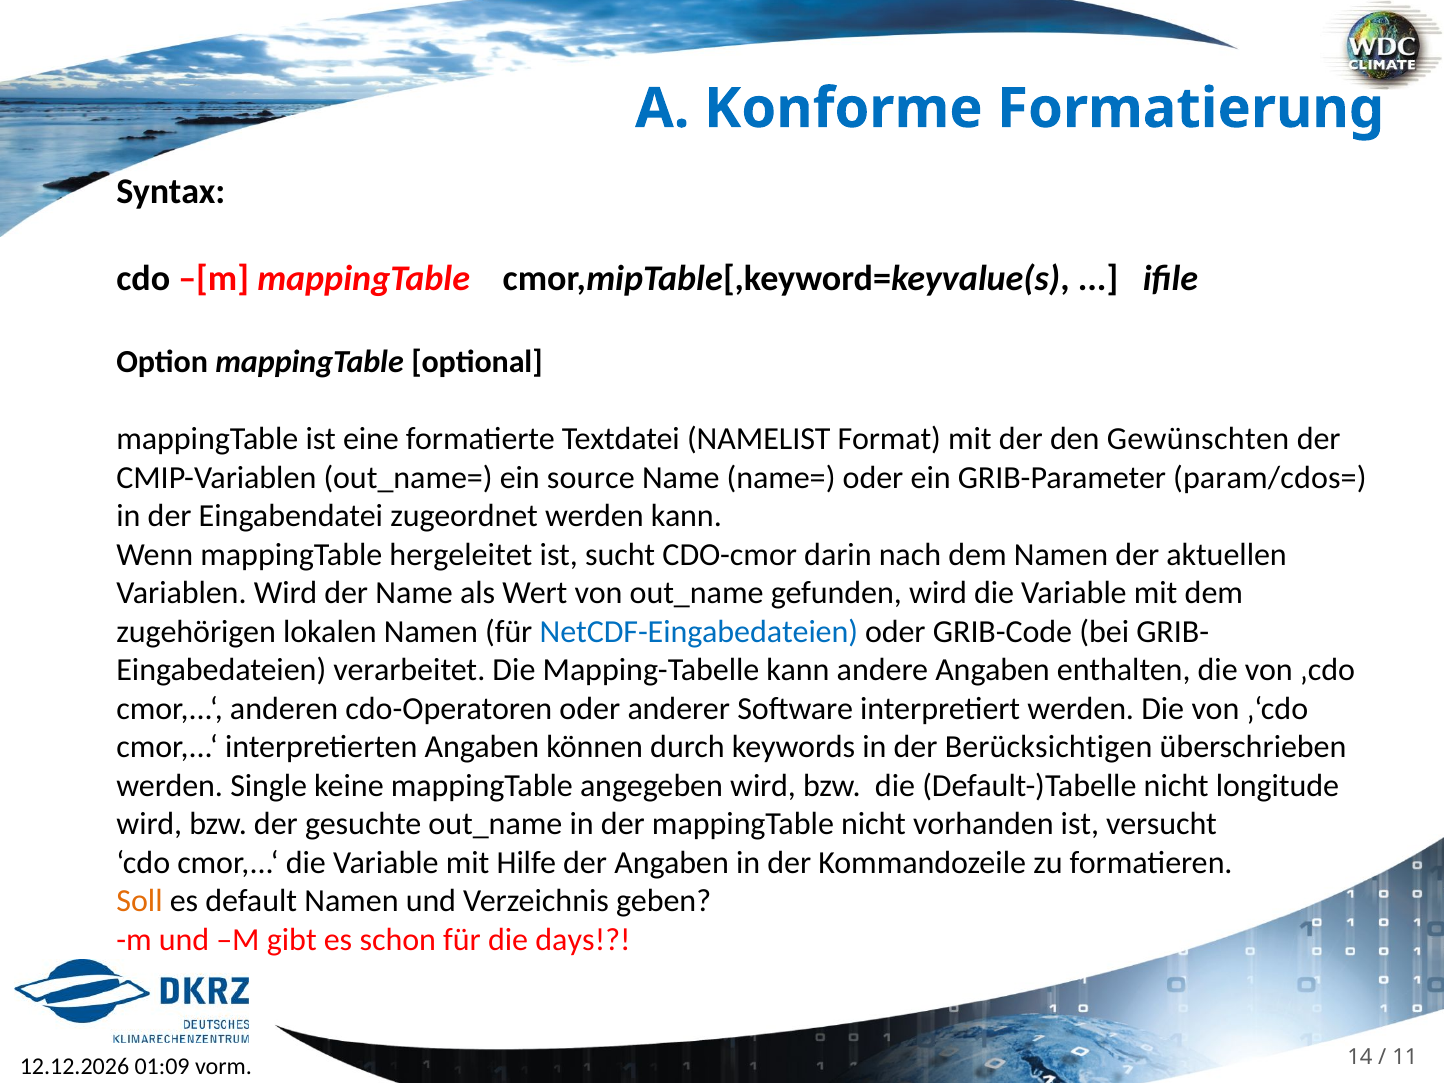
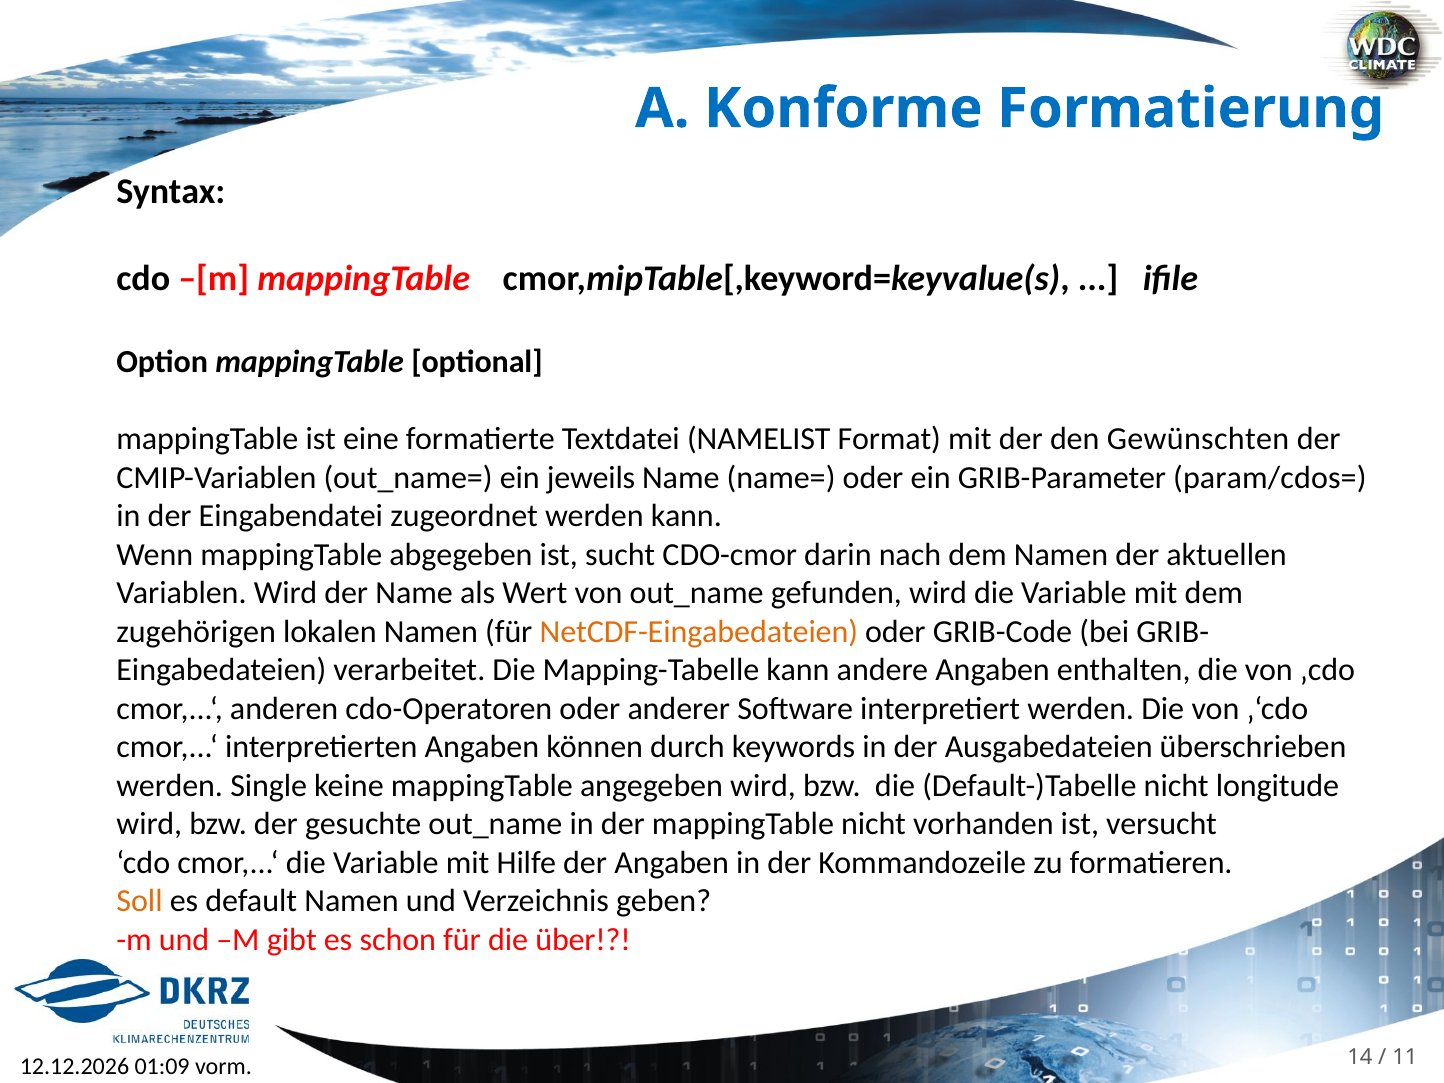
source: source -> jeweils
hergeleitet: hergeleitet -> abgegeben
NetCDF-Eingabedateien colour: blue -> orange
Berücksichtigen: Berücksichtigen -> Ausgabedateien
days: days -> über
